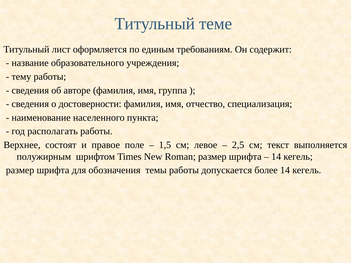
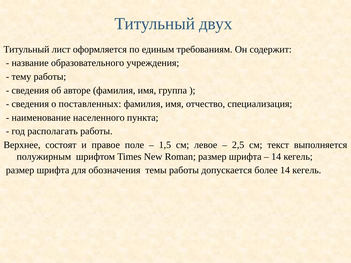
теме: теме -> двух
достоверности: достоверности -> поставленных
